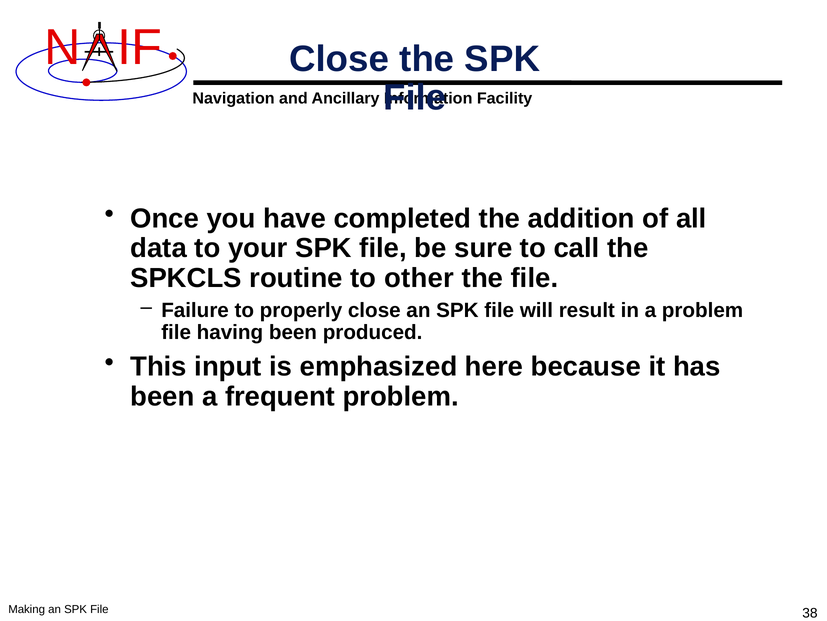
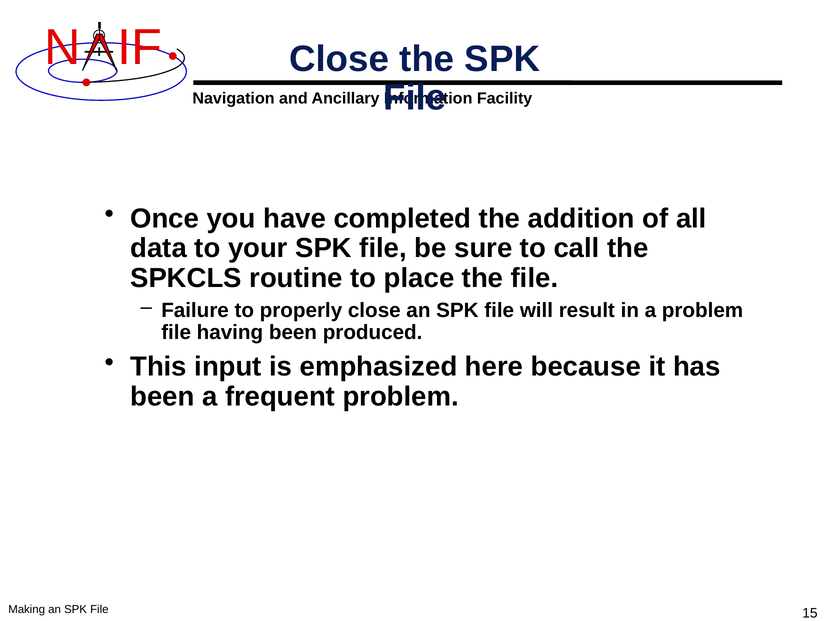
other: other -> place
38: 38 -> 15
